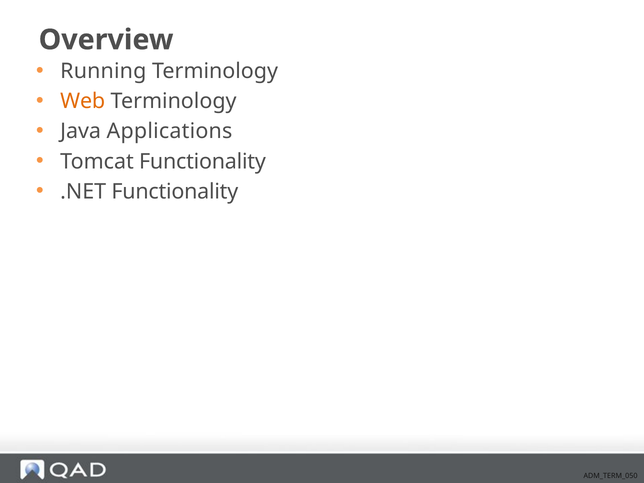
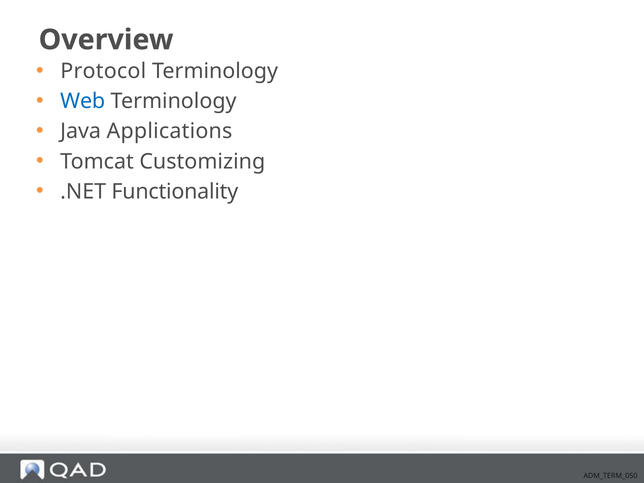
Running: Running -> Protocol
Web colour: orange -> blue
Tomcat Functionality: Functionality -> Customizing
